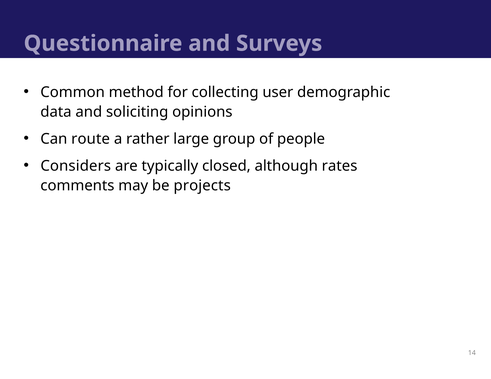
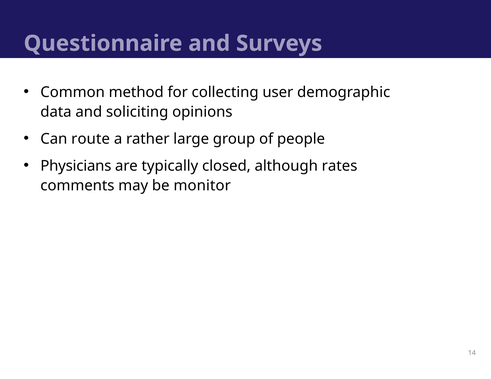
Considers: Considers -> Physicians
projects: projects -> monitor
